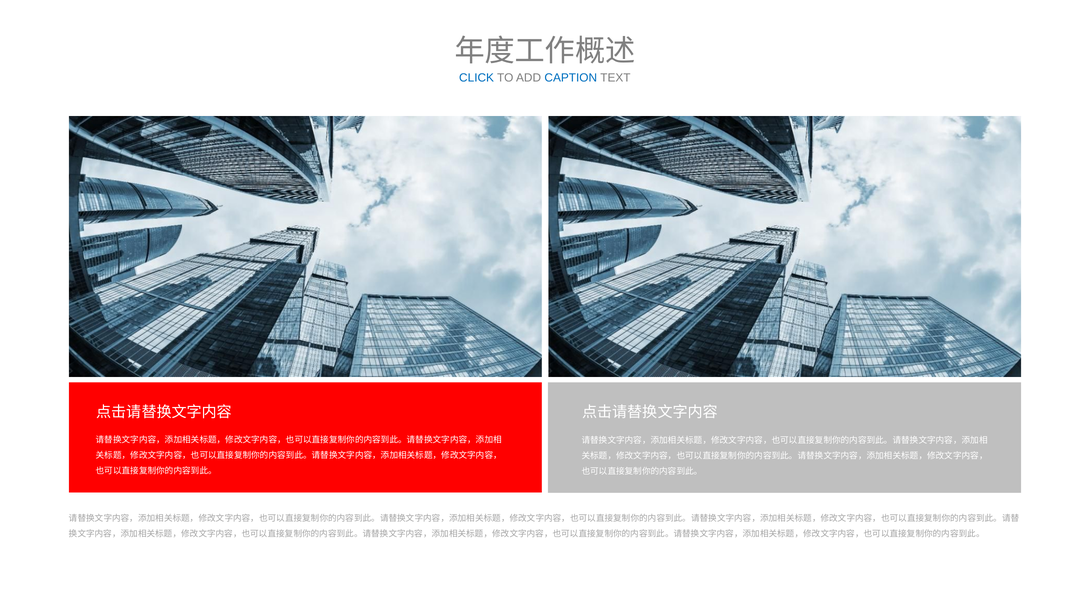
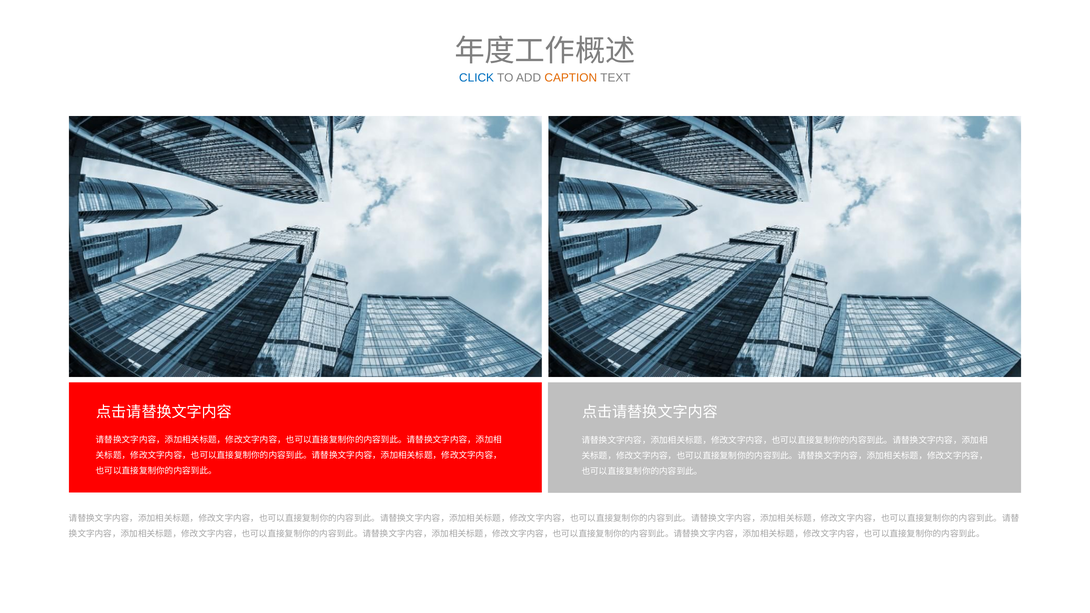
CAPTION colour: blue -> orange
